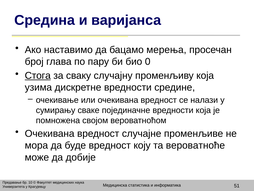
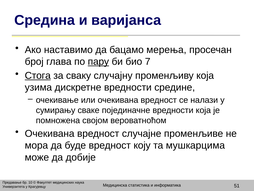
пару underline: none -> present
0: 0 -> 7
вероватноће: вероватноће -> мушкарцима
